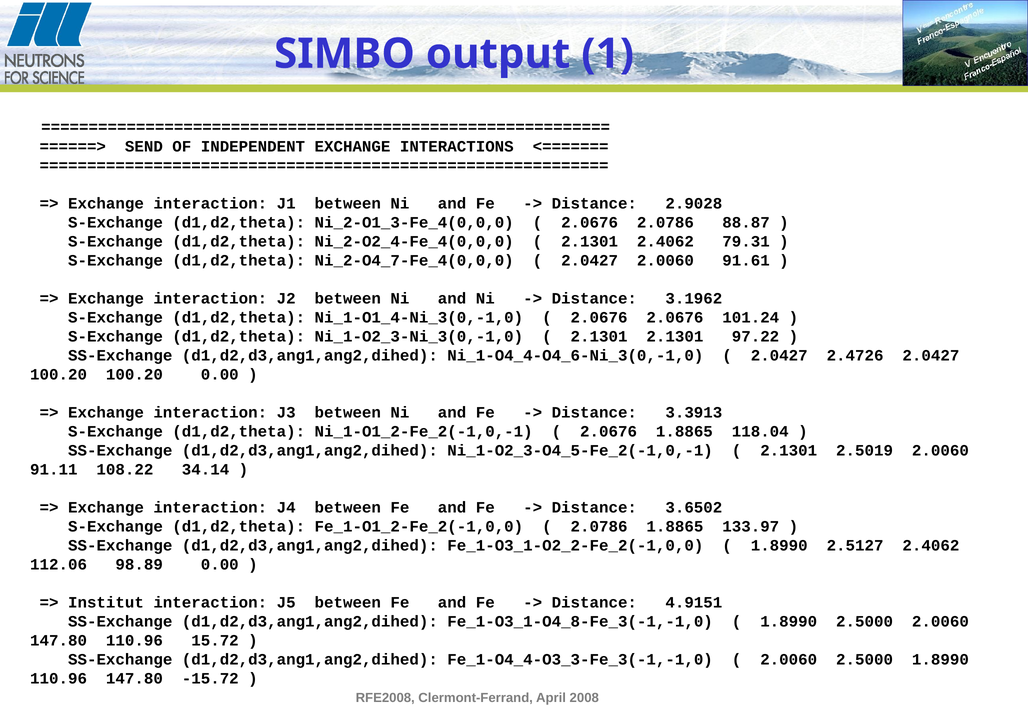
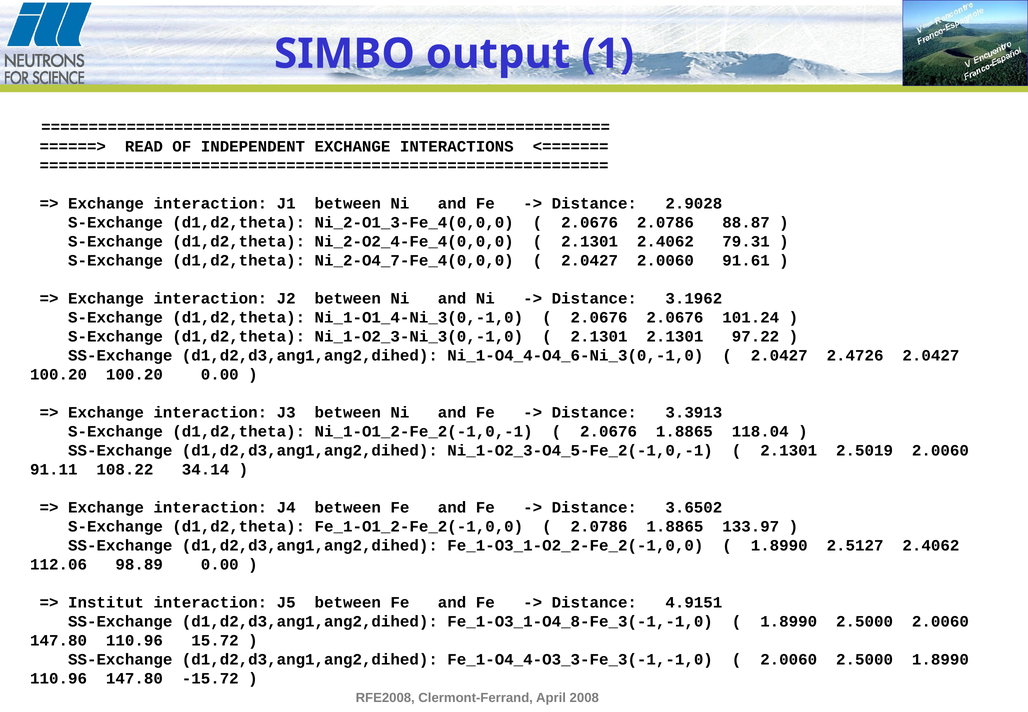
SEND: SEND -> READ
